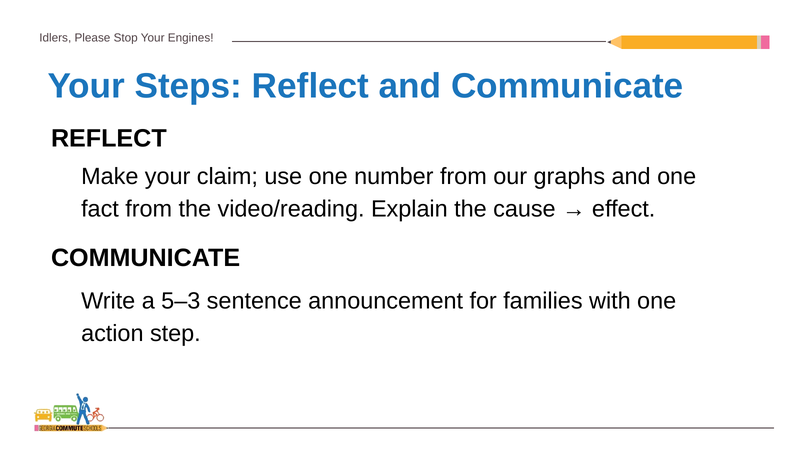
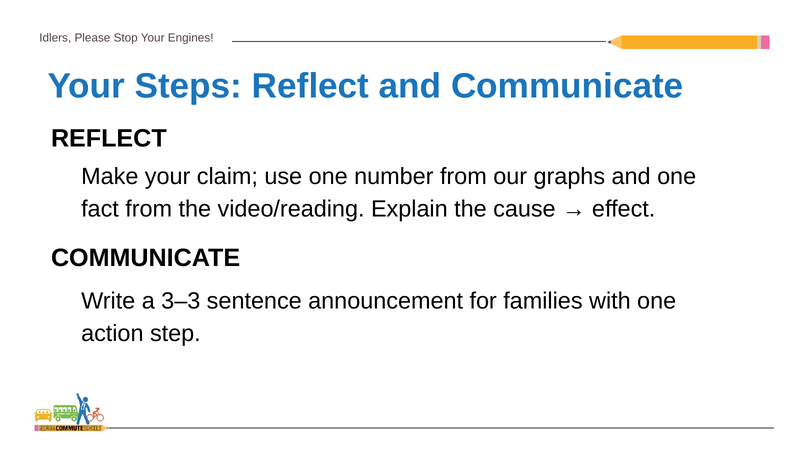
5–3: 5–3 -> 3–3
